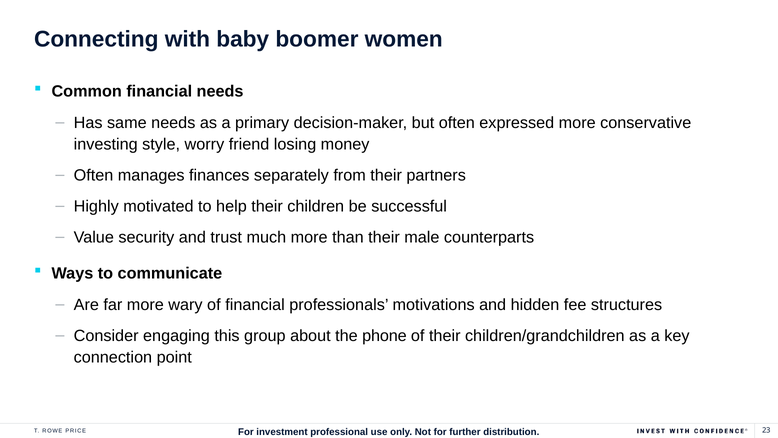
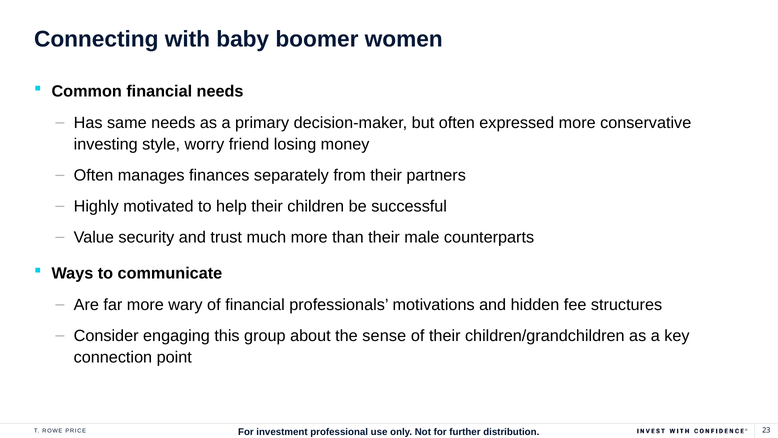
phone: phone -> sense
